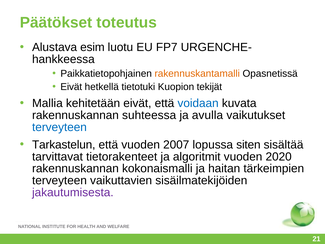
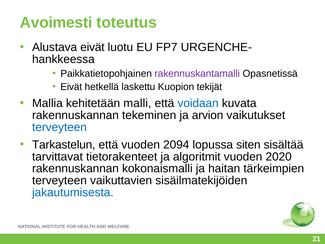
Päätökset: Päätökset -> Avoimesti
Alustava esim: esim -> eivät
rakennuskantamalli colour: orange -> purple
tietotuki: tietotuki -> laskettu
kehitetään eivät: eivät -> malli
suhteessa: suhteessa -> tekeminen
avulla: avulla -> arvion
2007: 2007 -> 2094
jakautumisesta colour: purple -> blue
